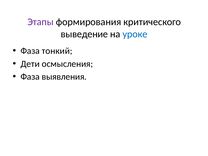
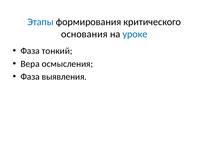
Этапы colour: purple -> blue
выведение: выведение -> основания
Дети: Дети -> Вера
